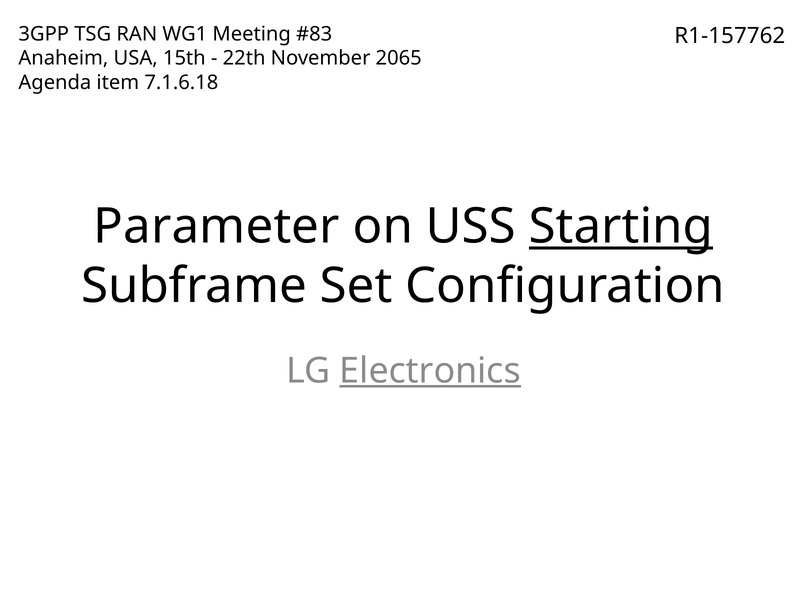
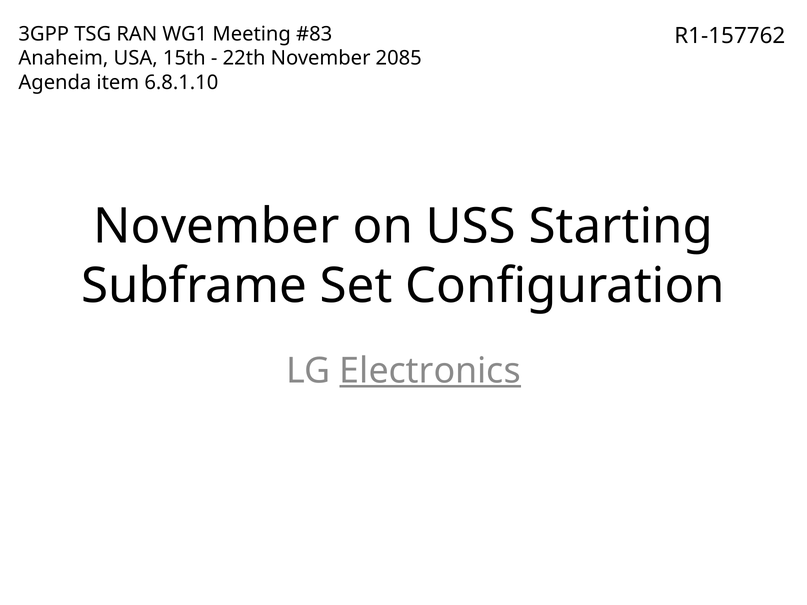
2065: 2065 -> 2085
7.1.6.18: 7.1.6.18 -> 6.8.1.10
Parameter at (217, 227): Parameter -> November
Starting underline: present -> none
